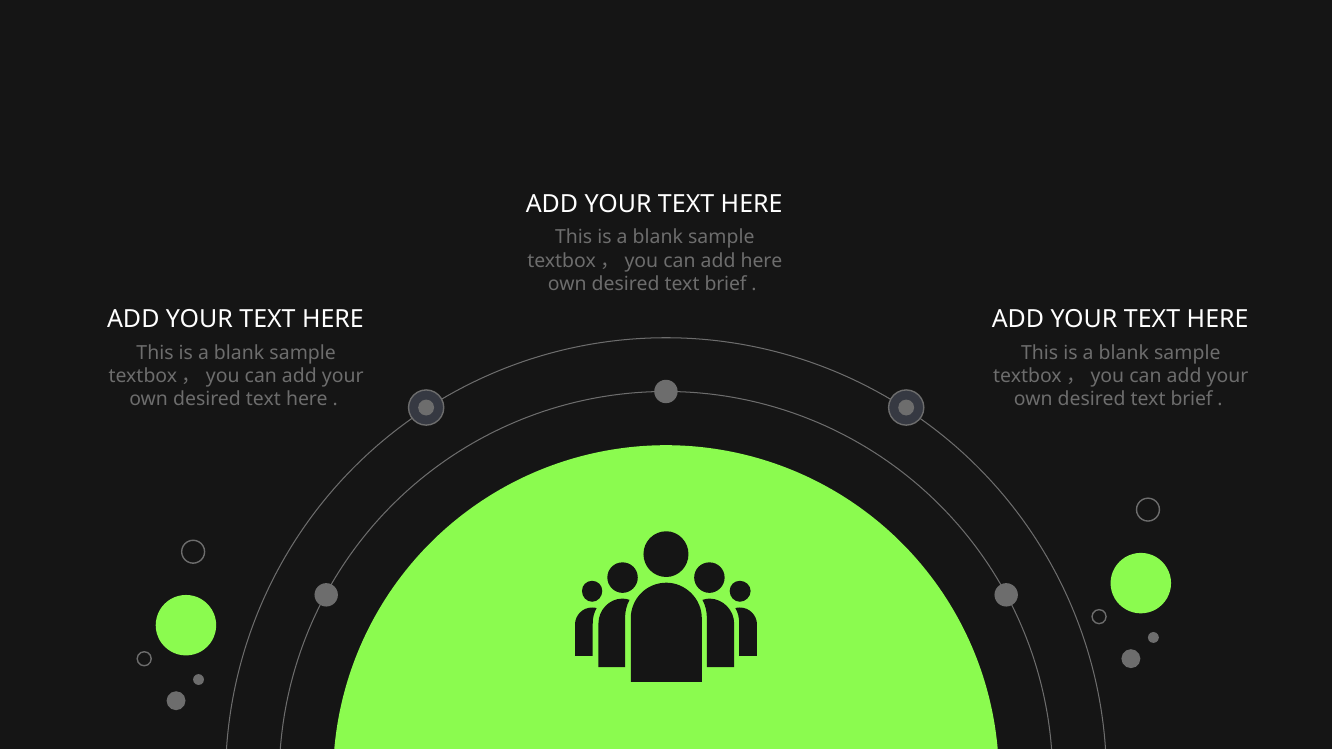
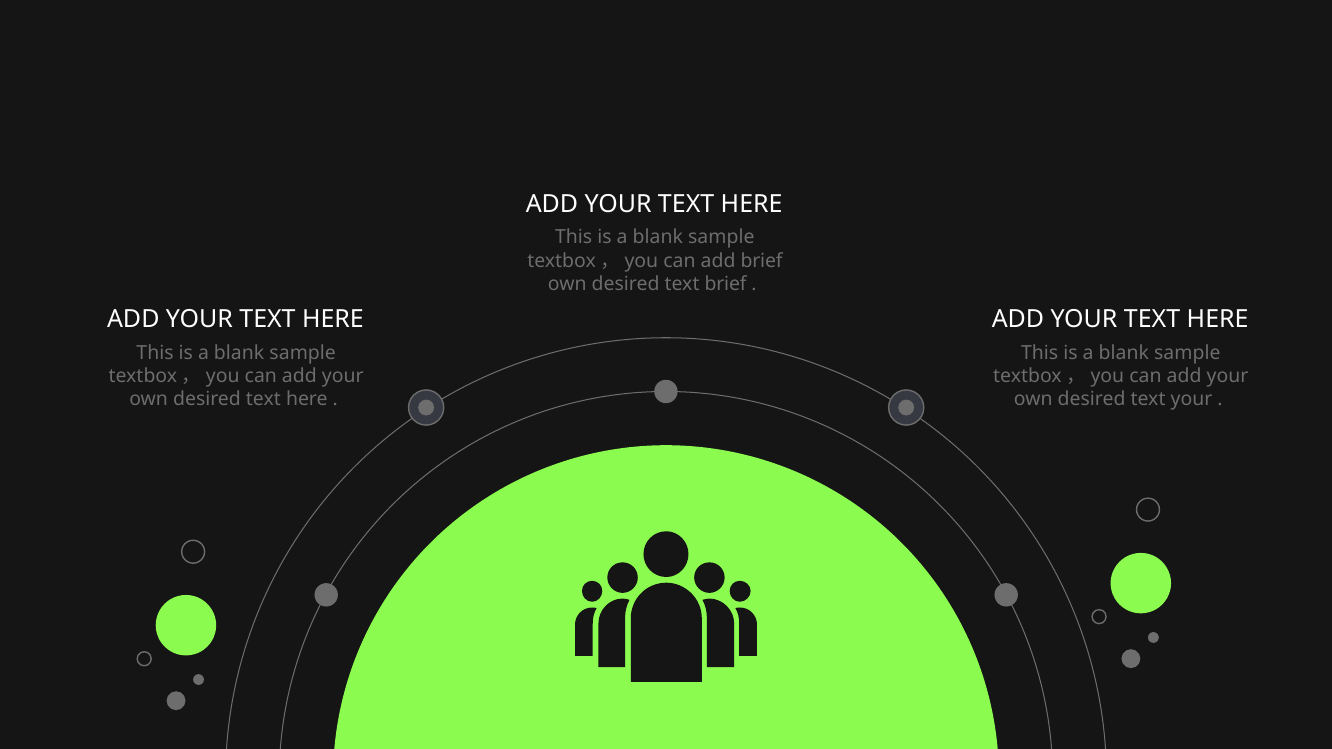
add here: here -> brief
brief at (1192, 399): brief -> your
